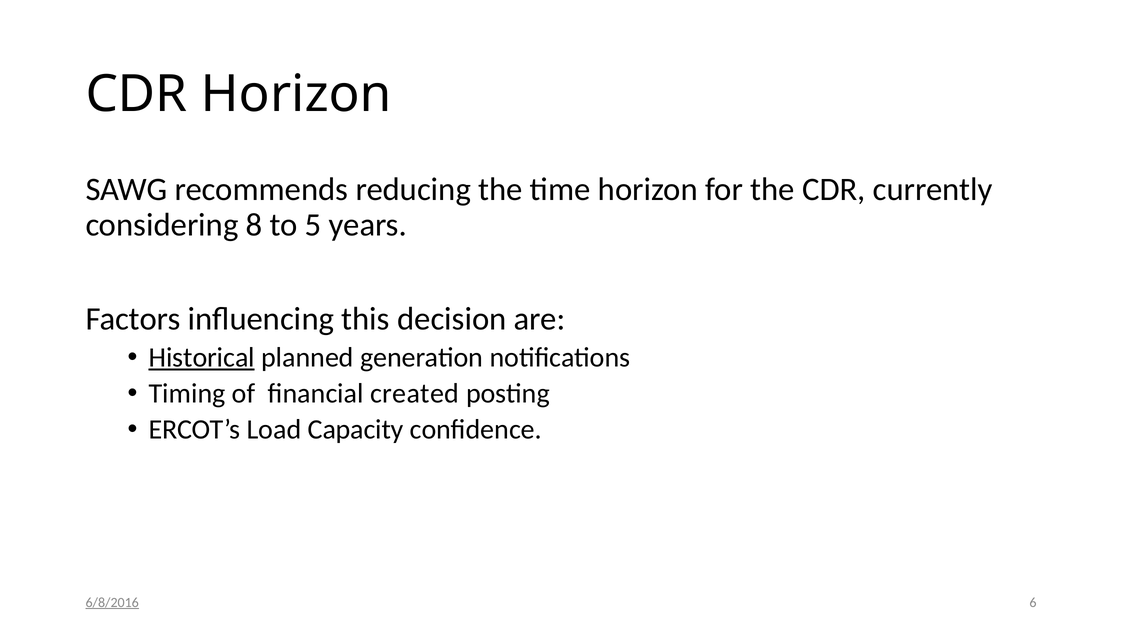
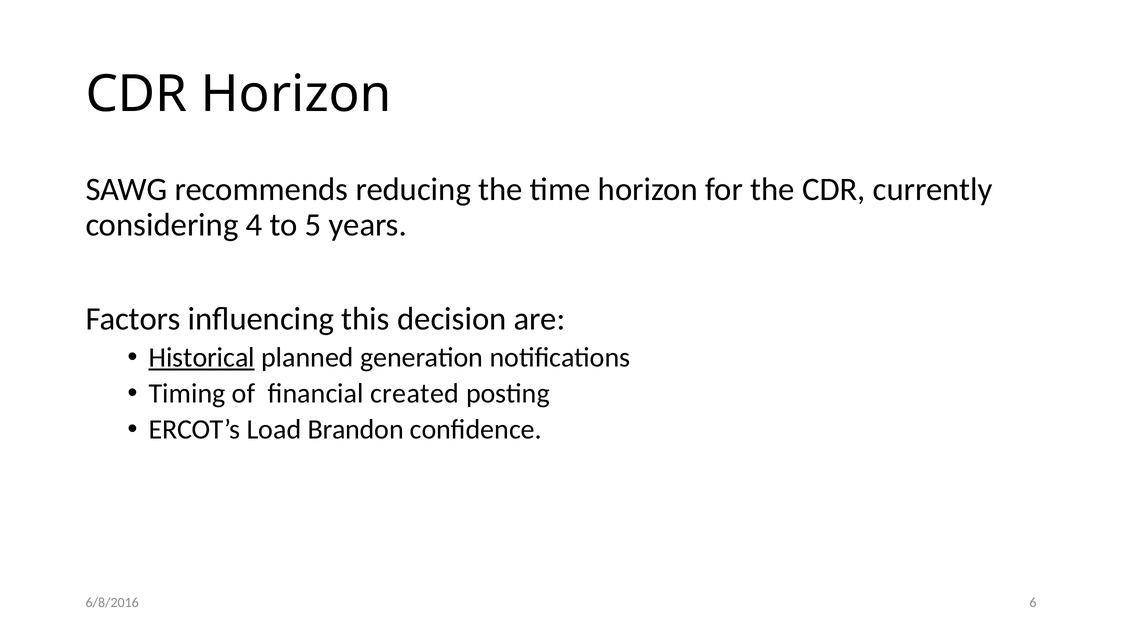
8: 8 -> 4
Capacity: Capacity -> Brandon
6/8/2016 underline: present -> none
